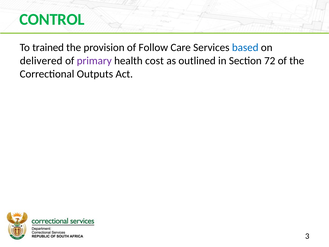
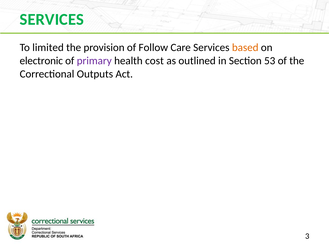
CONTROL at (52, 19): CONTROL -> SERVICES
trained: trained -> limited
based colour: blue -> orange
delivered: delivered -> electronic
72: 72 -> 53
